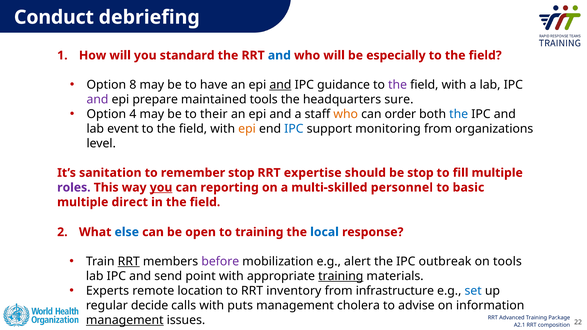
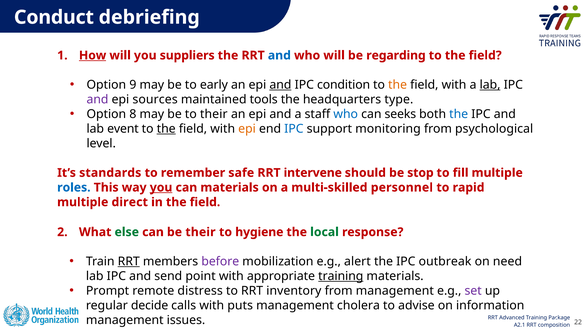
How underline: none -> present
standard: standard -> suppliers
especially: especially -> regarding
8: 8 -> 9
have: have -> early
guidance: guidance -> condition
the at (398, 85) colour: purple -> orange
lab at (490, 85) underline: none -> present
prepare: prepare -> sources
sure: sure -> type
4: 4 -> 8
who at (346, 114) colour: orange -> blue
order: order -> seeks
the at (166, 129) underline: none -> present
organizations: organizations -> psychological
sanitation: sanitation -> standards
remember stop: stop -> safe
expertise: expertise -> intervene
roles colour: purple -> blue
can reporting: reporting -> materials
basic: basic -> rapid
else colour: blue -> green
be open: open -> their
to training: training -> hygiene
local colour: blue -> green
on tools: tools -> need
Experts: Experts -> Prompt
location: location -> distress
from infrastructure: infrastructure -> management
set colour: blue -> purple
management at (125, 320) underline: present -> none
